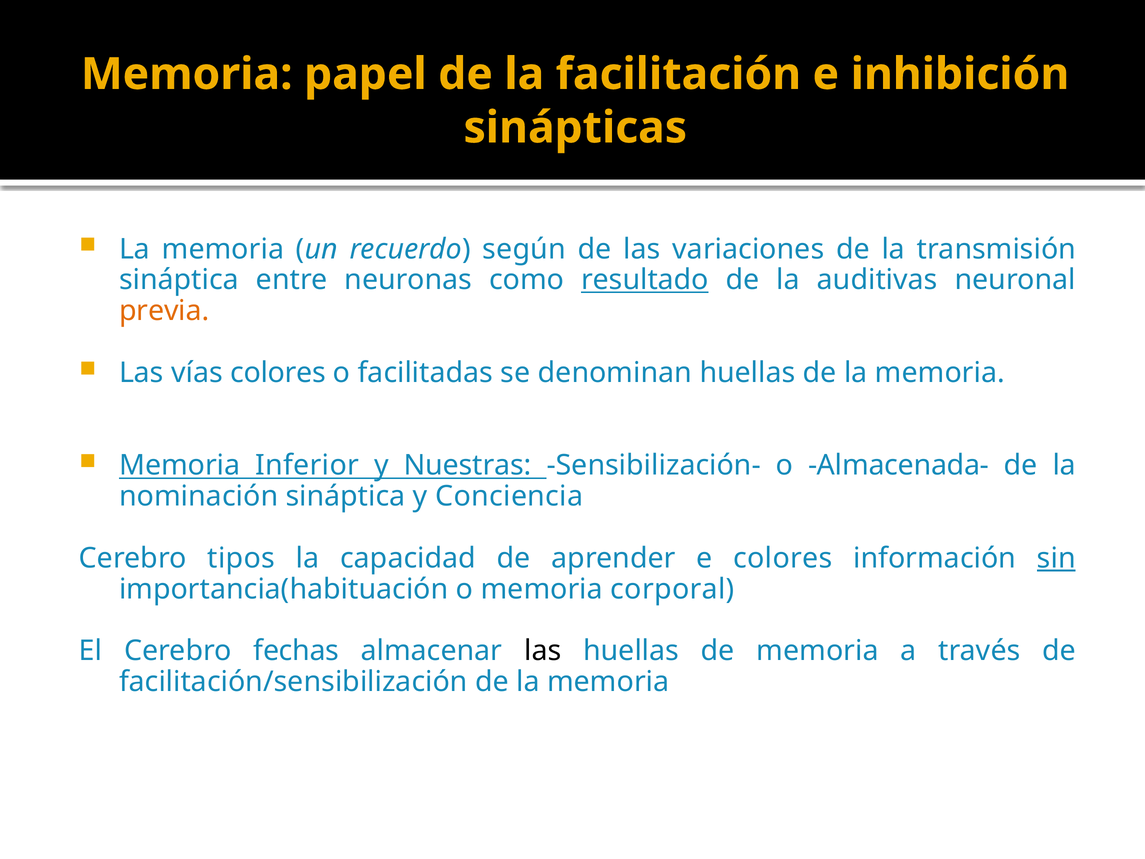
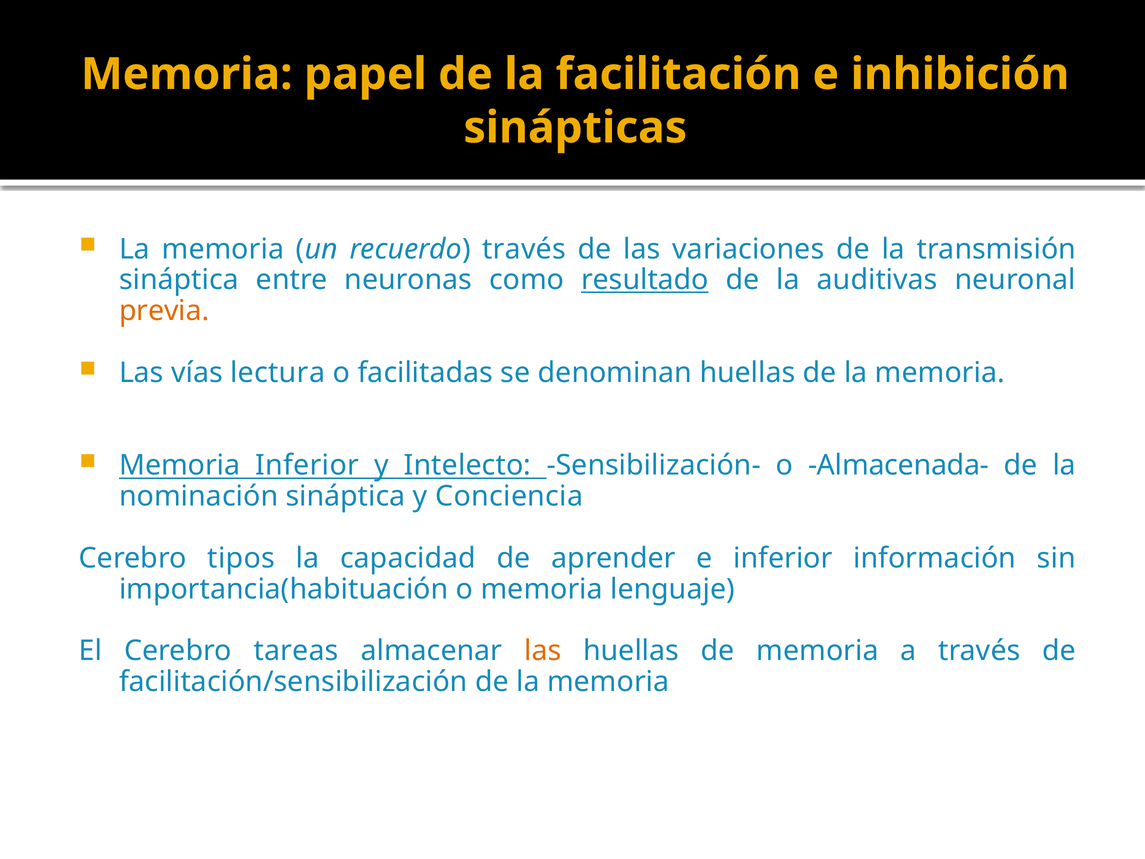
recuerdo según: según -> través
vías colores: colores -> lectura
Nuestras: Nuestras -> Intelecto
e colores: colores -> inferior
sin underline: present -> none
corporal: corporal -> lenguaje
fechas: fechas -> tareas
las at (543, 651) colour: black -> orange
